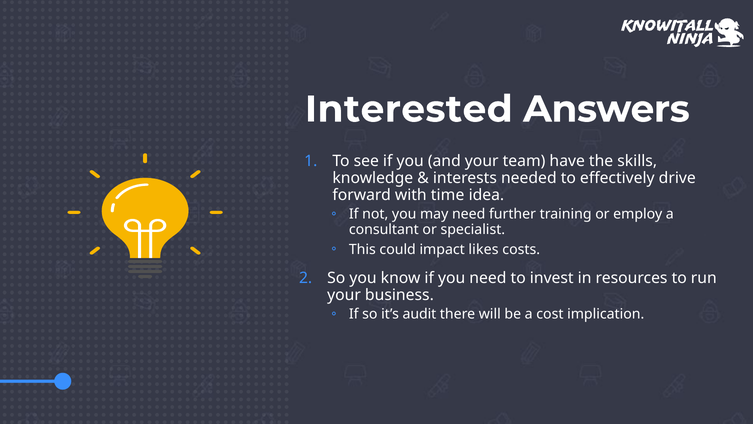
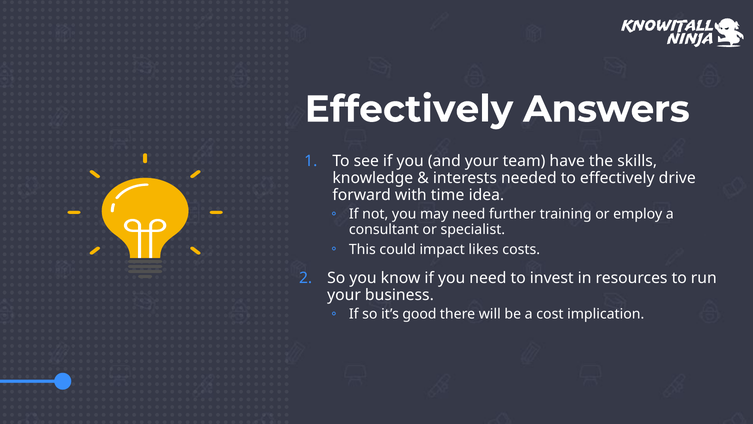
Interested at (409, 109): Interested -> Effectively
audit: audit -> good
